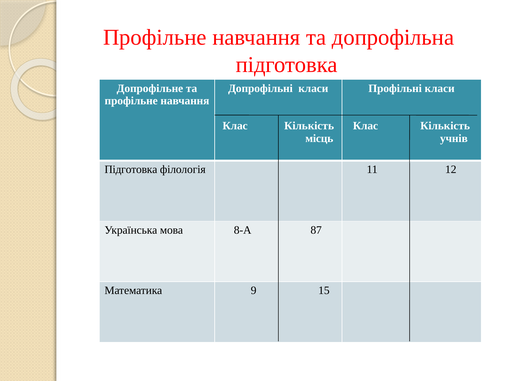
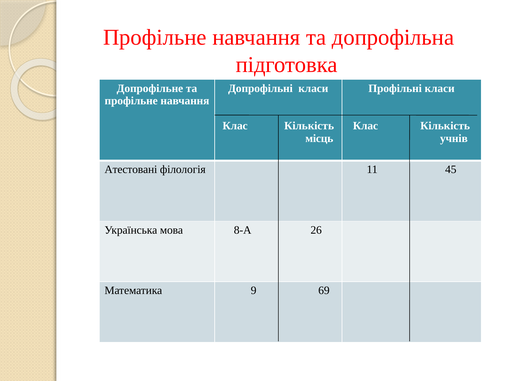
Підготовка at (131, 170): Підготовка -> Атестовані
12: 12 -> 45
87: 87 -> 26
15: 15 -> 69
